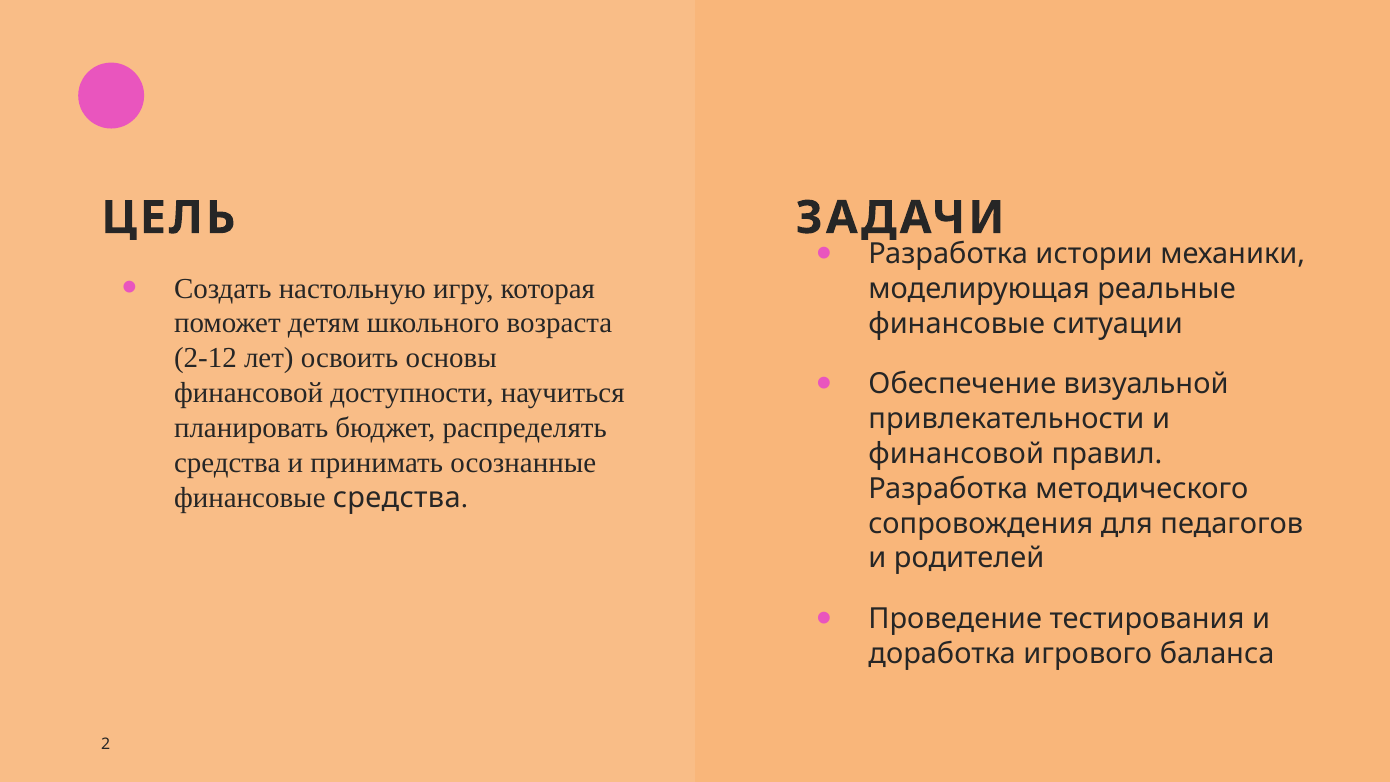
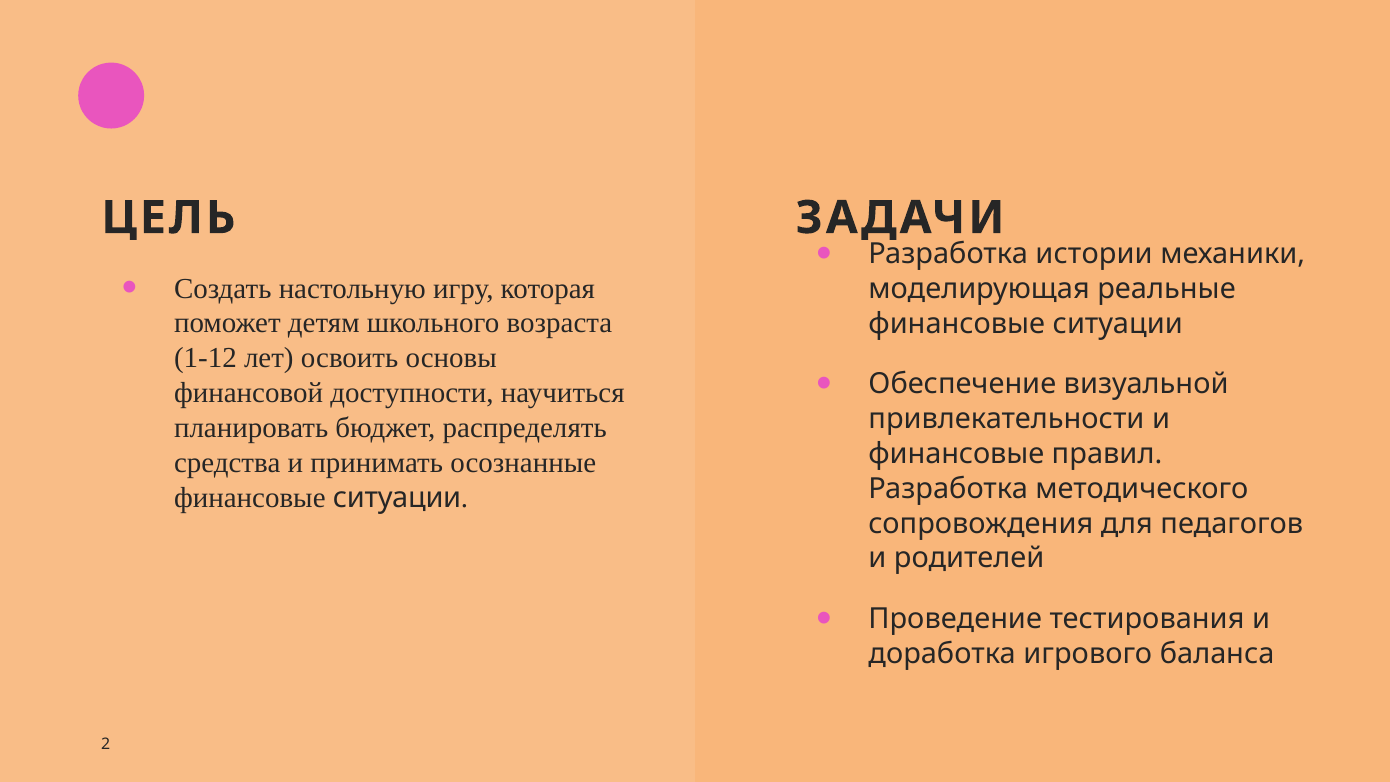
2-12: 2-12 -> 1-12
финансовой at (956, 454): финансовой -> финансовые
средства at (397, 497): средства -> ситуации
